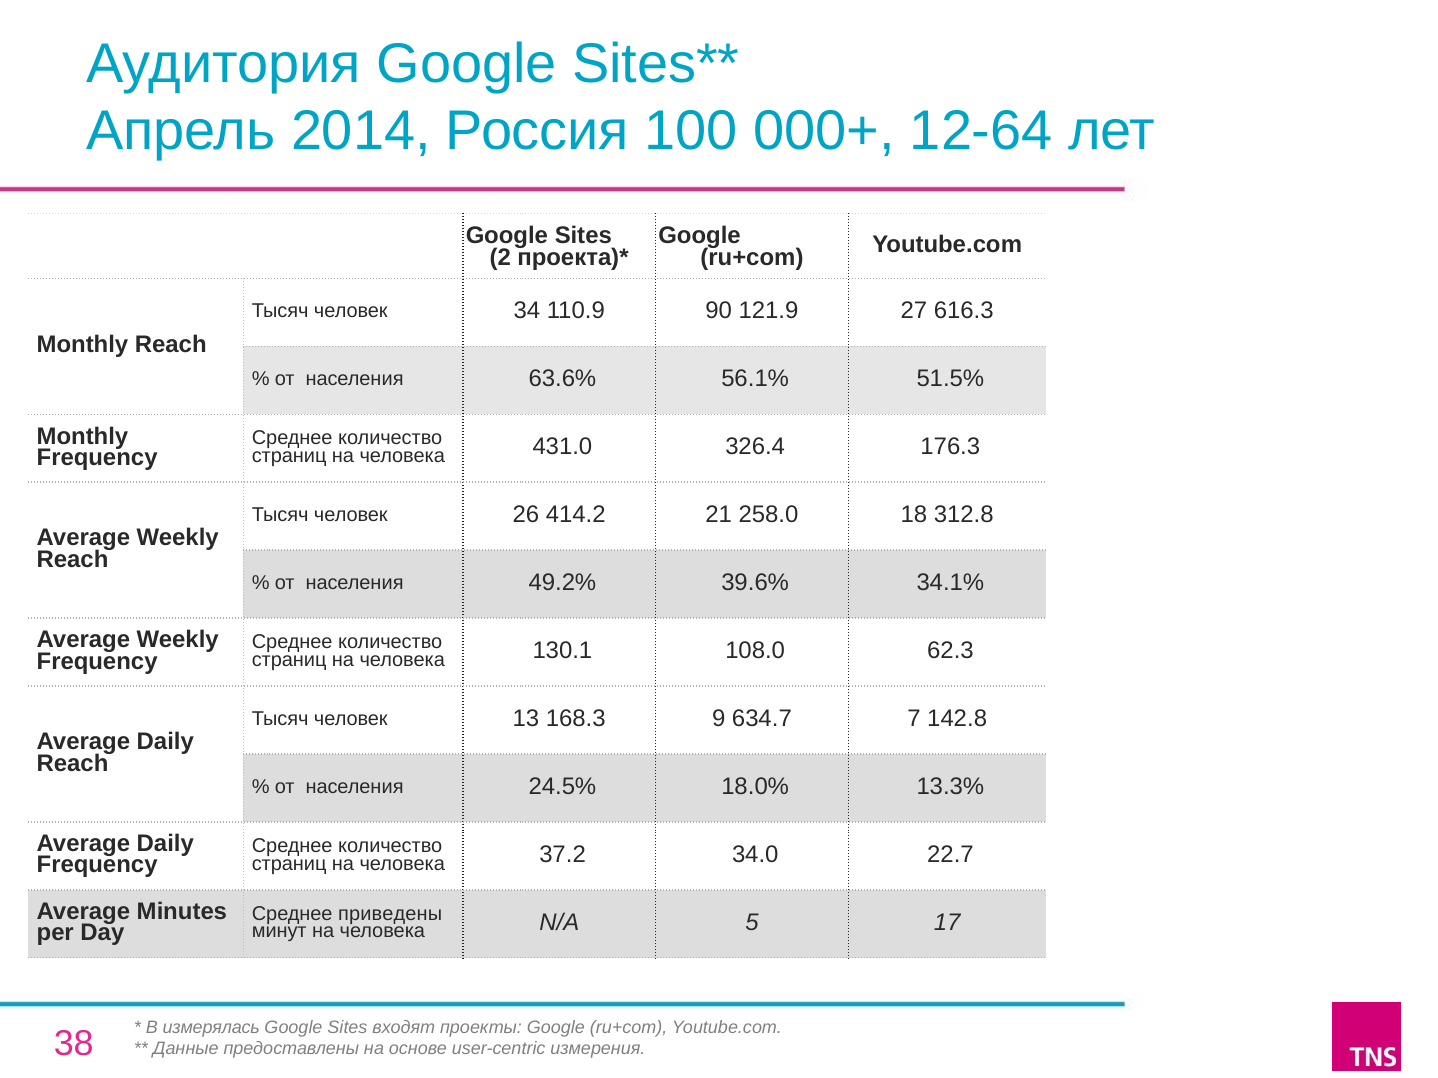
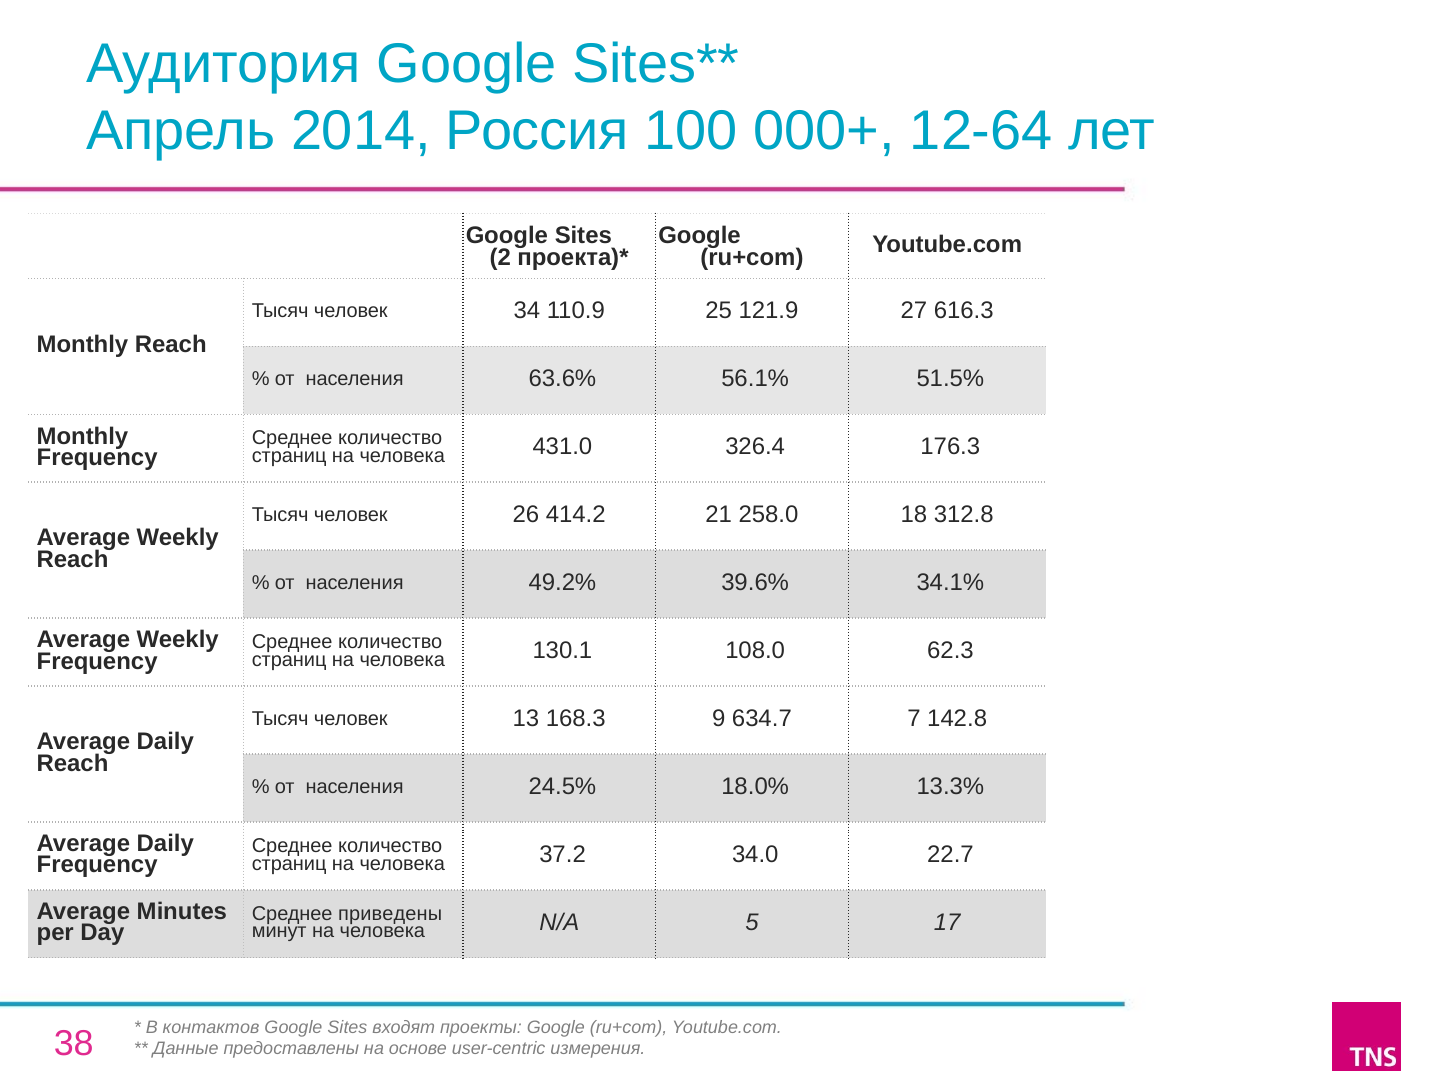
90: 90 -> 25
измерялась: измерялась -> контактов
